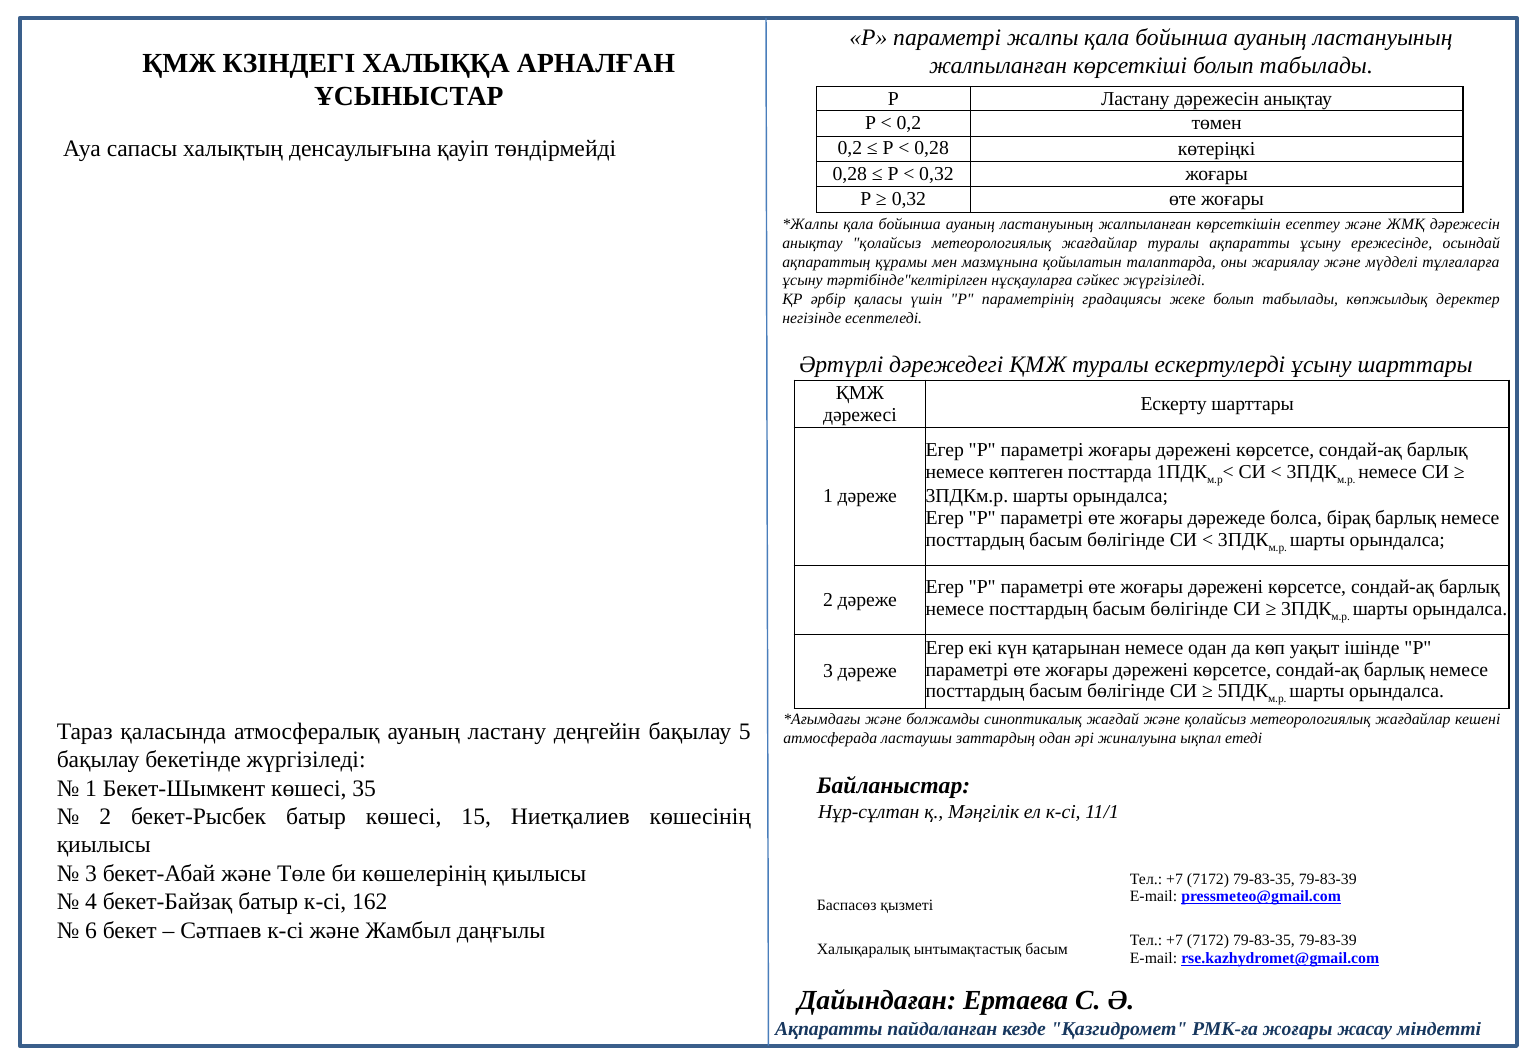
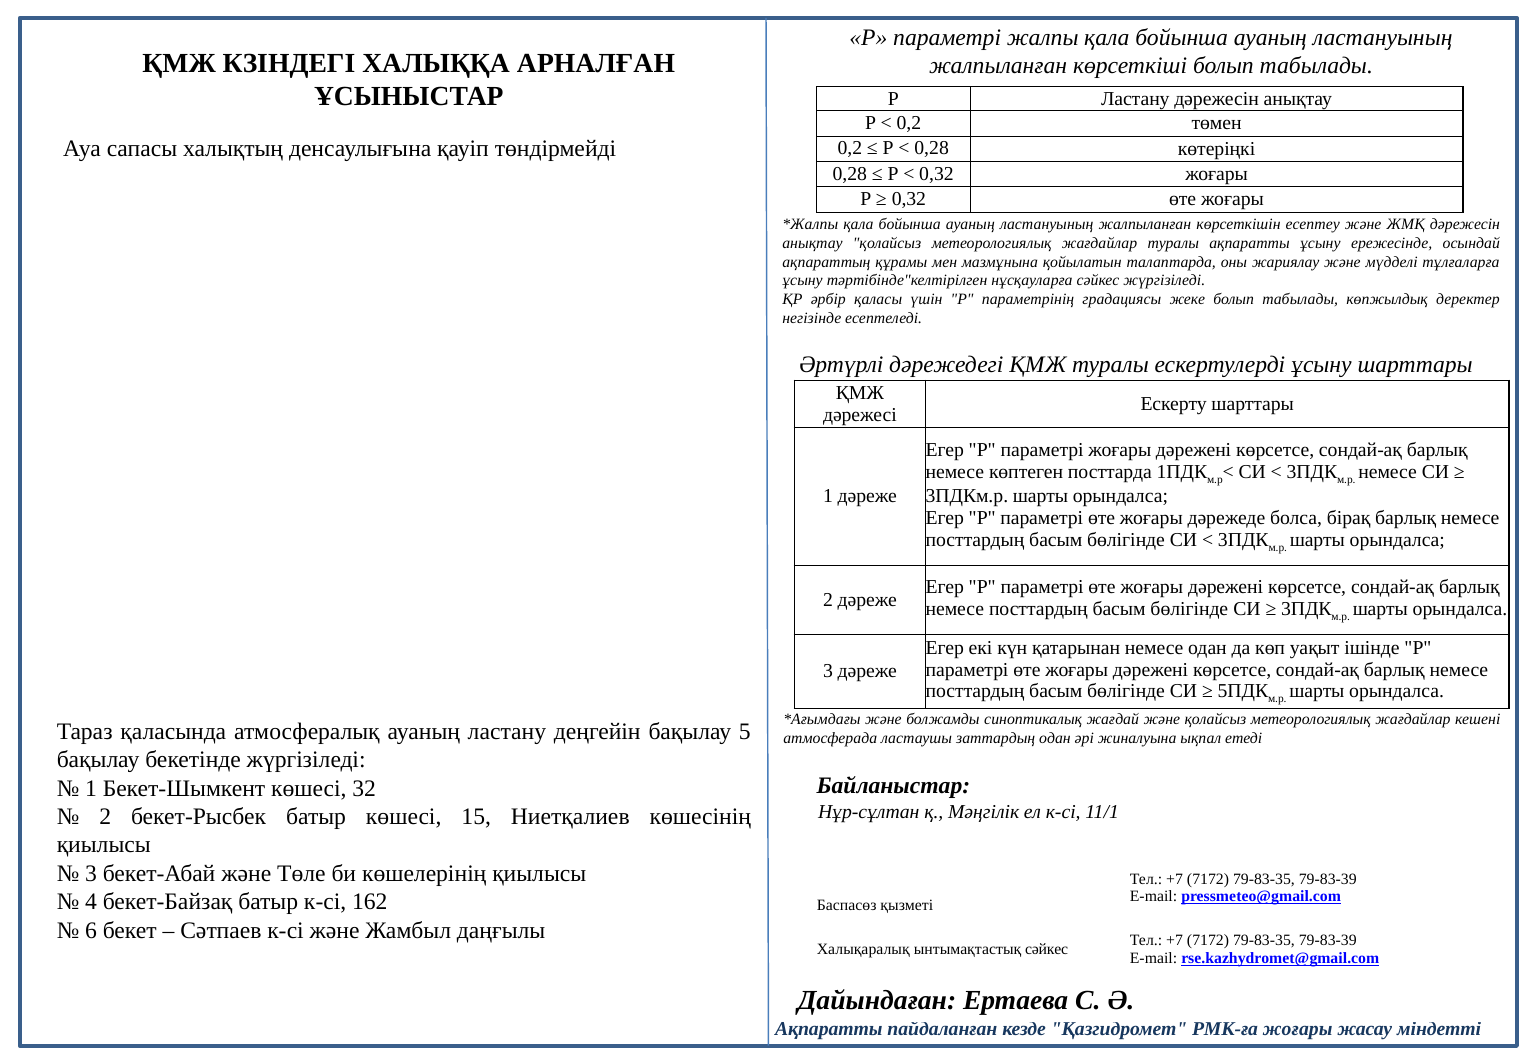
35: 35 -> 32
ынтымақтастық басым: басым -> сәйкес
